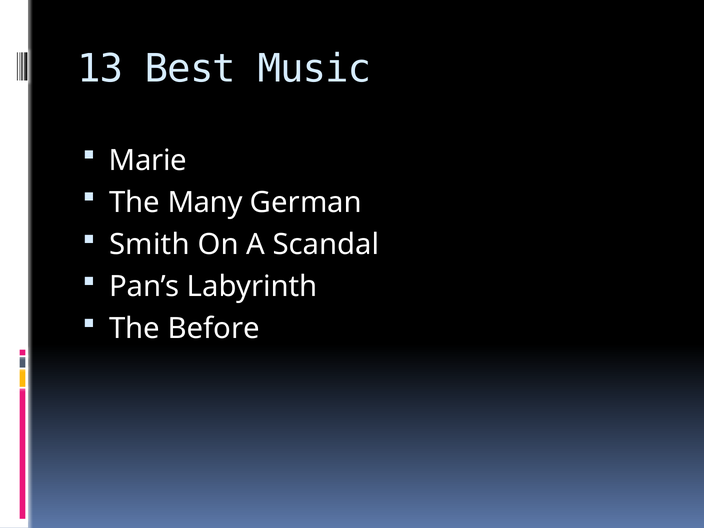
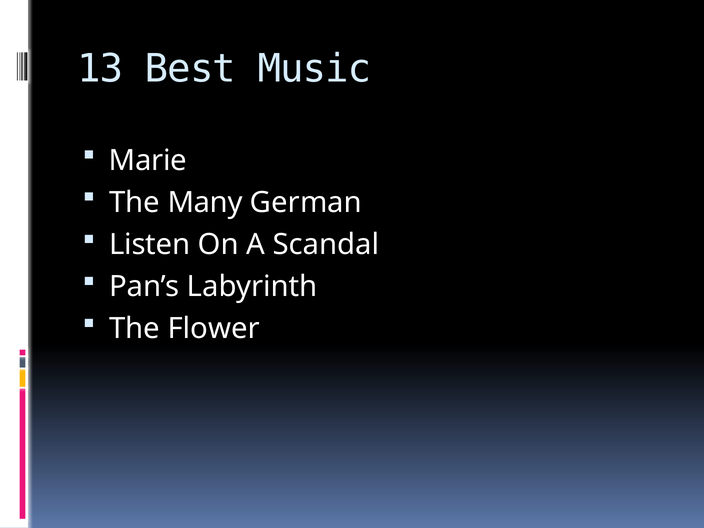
Smith: Smith -> Listen
Before: Before -> Flower
